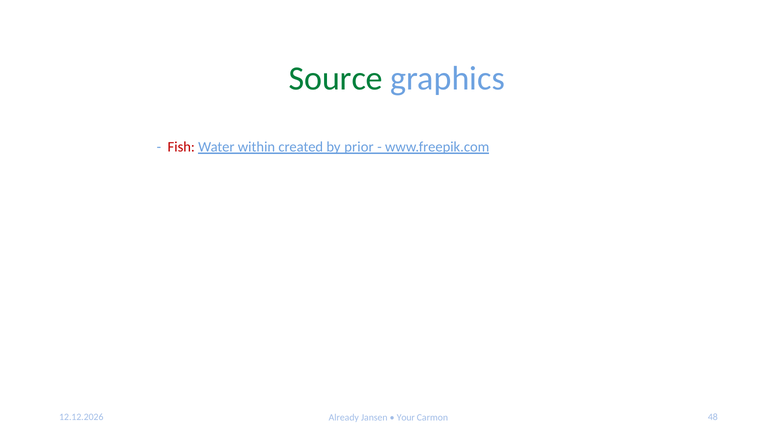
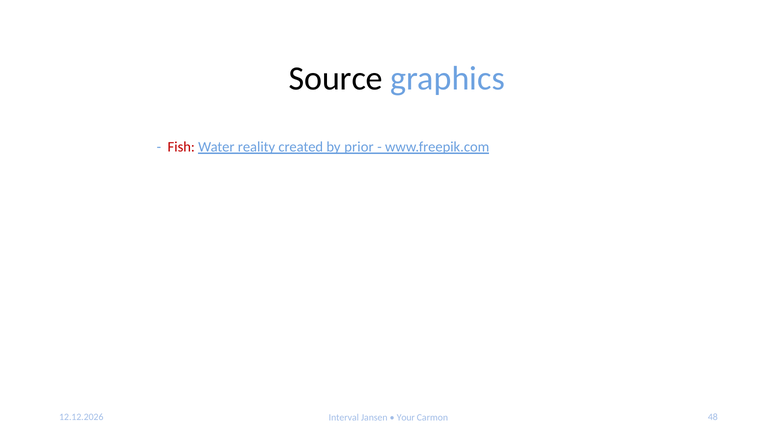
Source colour: green -> black
within: within -> reality
Already: Already -> Interval
